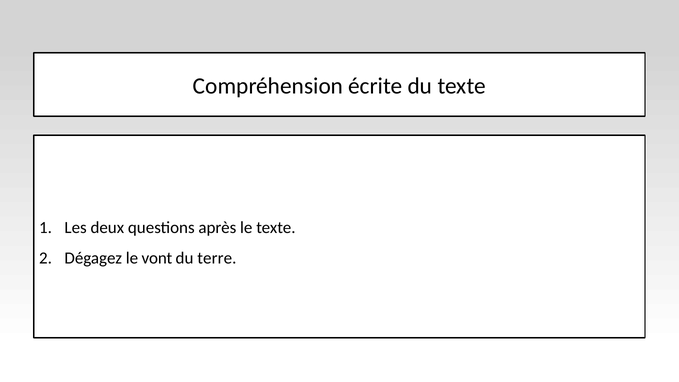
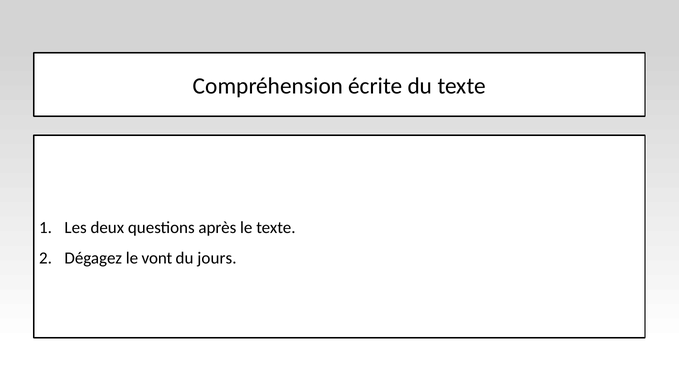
terre: terre -> jours
